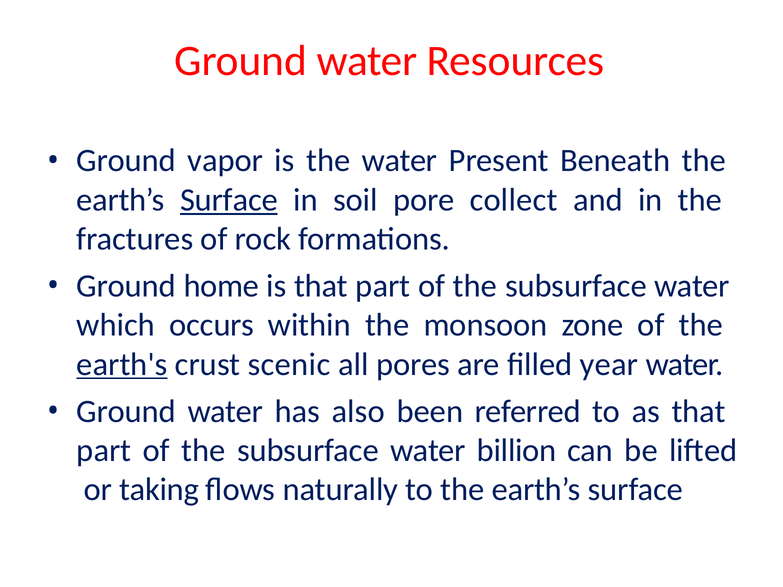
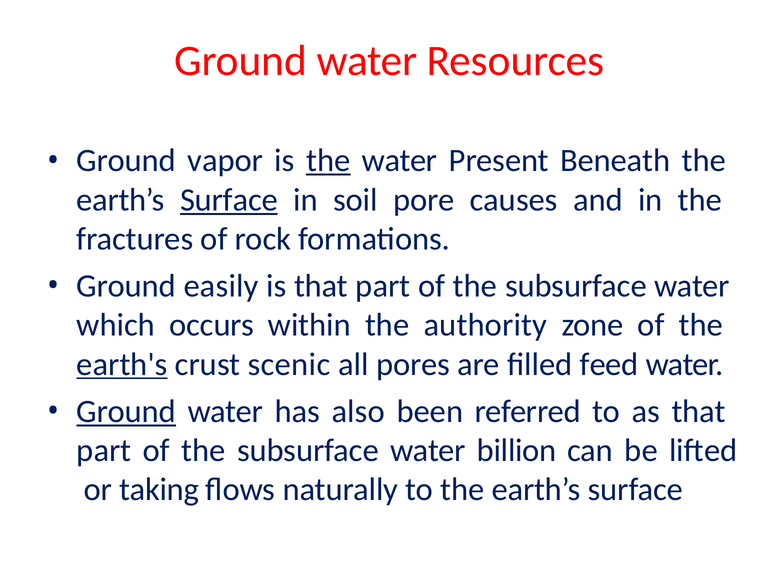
the at (328, 161) underline: none -> present
collect: collect -> causes
home: home -> easily
monsoon: monsoon -> authority
year: year -> feed
Ground at (126, 411) underline: none -> present
